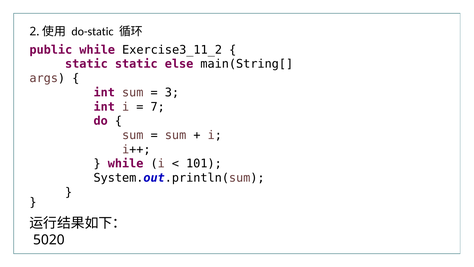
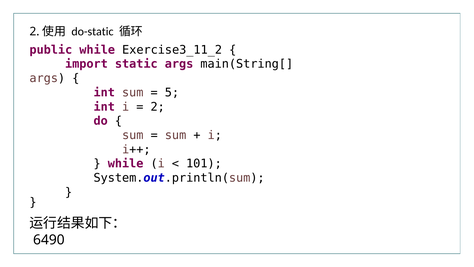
static at (86, 64): static -> import
static else: else -> args
3: 3 -> 5
7 at (158, 107): 7 -> 2
5020: 5020 -> 6490
